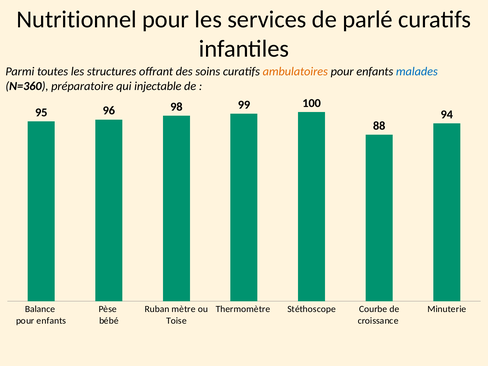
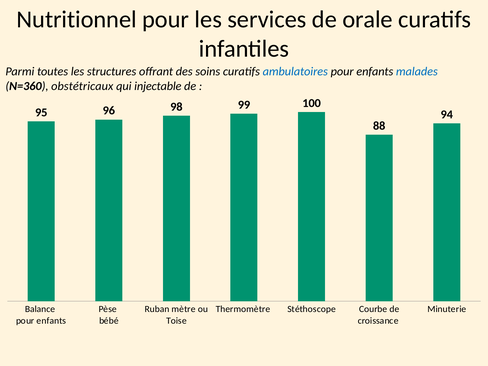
parlé: parlé -> orale
ambulatoires colour: orange -> blue
préparatoire: préparatoire -> obstétricaux
